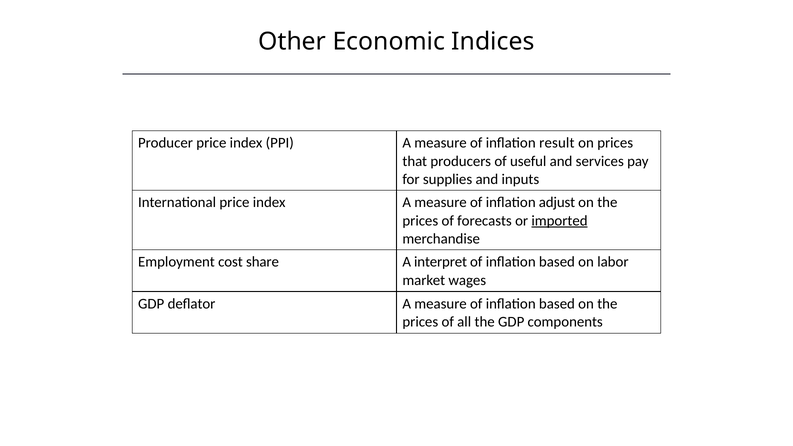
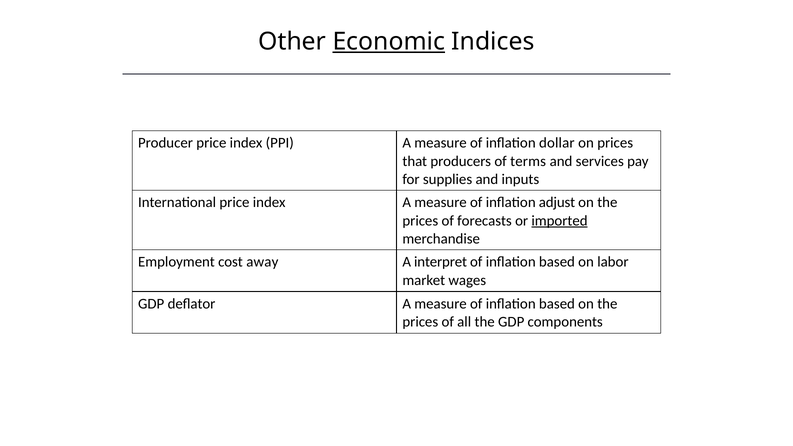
Economic underline: none -> present
result: result -> dollar
useful: useful -> terms
share: share -> away
